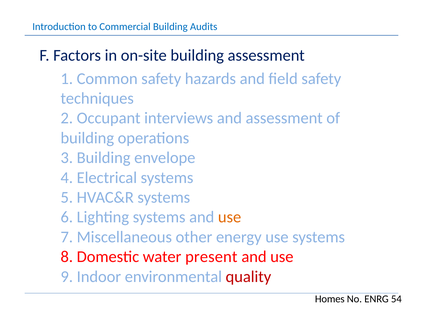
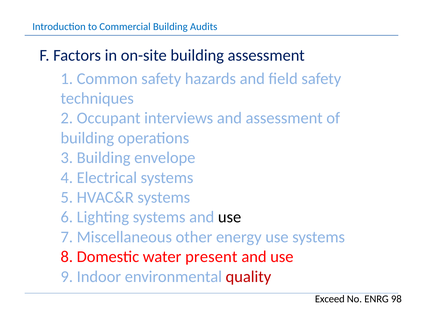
use at (230, 217) colour: orange -> black
Homes: Homes -> Exceed
54: 54 -> 98
